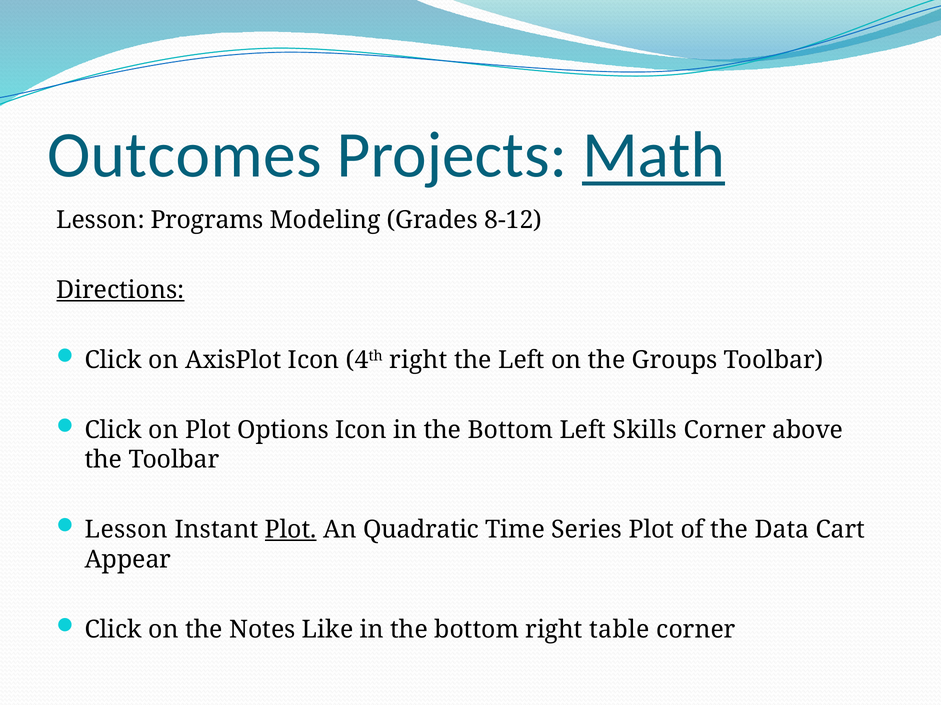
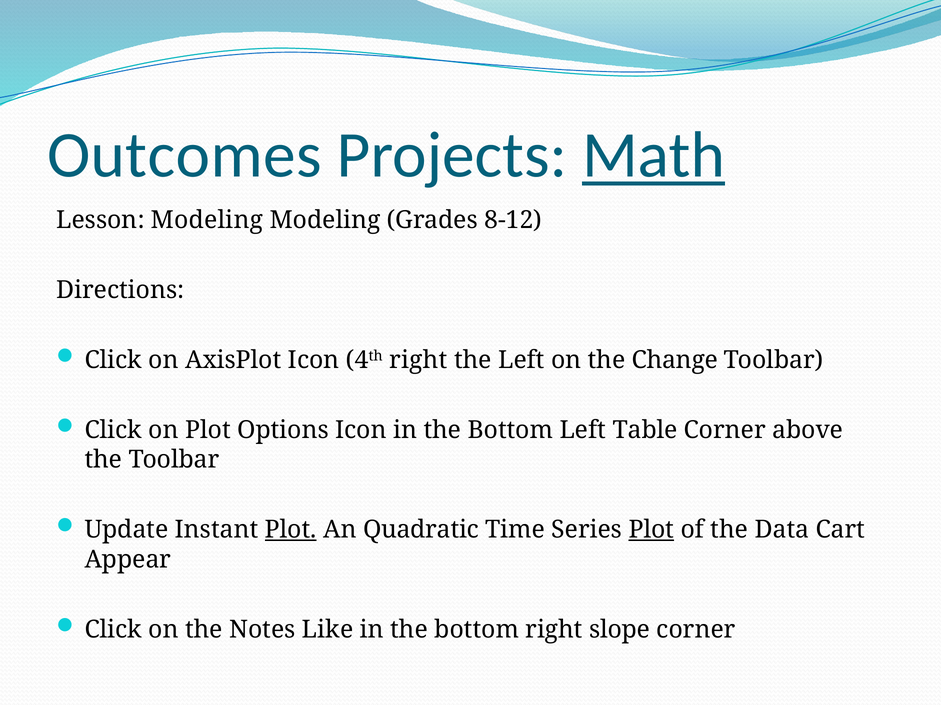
Lesson Programs: Programs -> Modeling
Directions underline: present -> none
Groups: Groups -> Change
Skills: Skills -> Table
Lesson at (126, 530): Lesson -> Update
Plot at (651, 530) underline: none -> present
table: table -> slope
